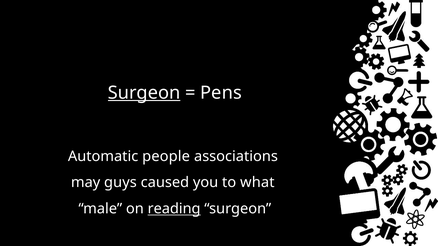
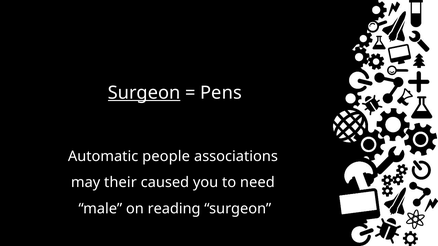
guys: guys -> their
what: what -> need
reading underline: present -> none
